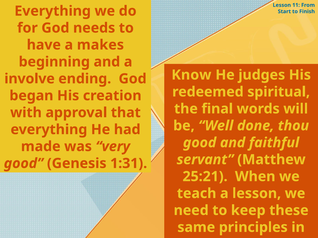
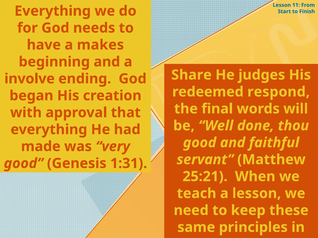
Know: Know -> Share
spiritual: spiritual -> respond
